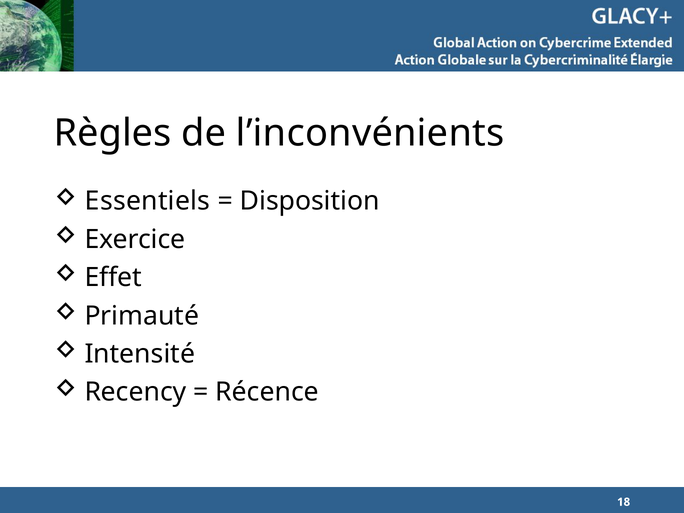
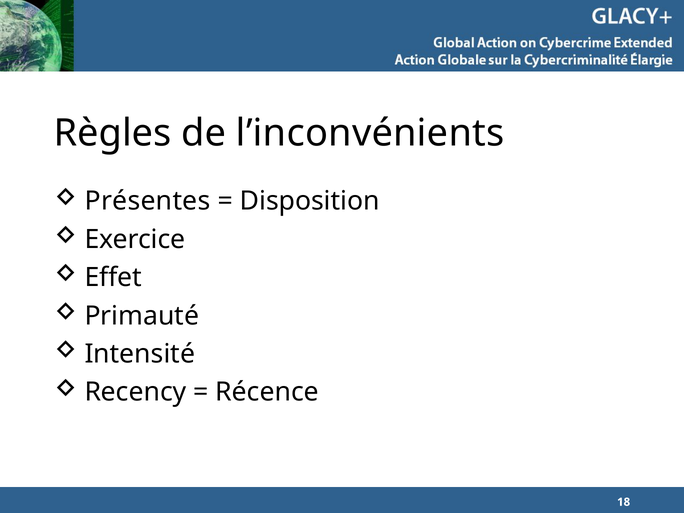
Essentiels: Essentiels -> Présentes
